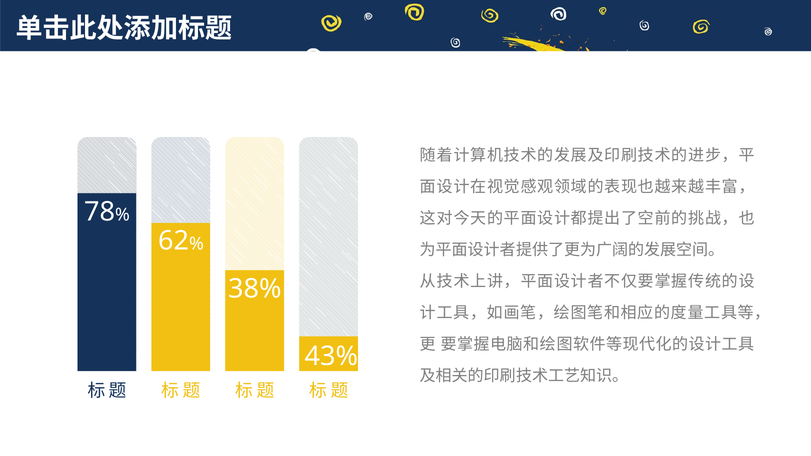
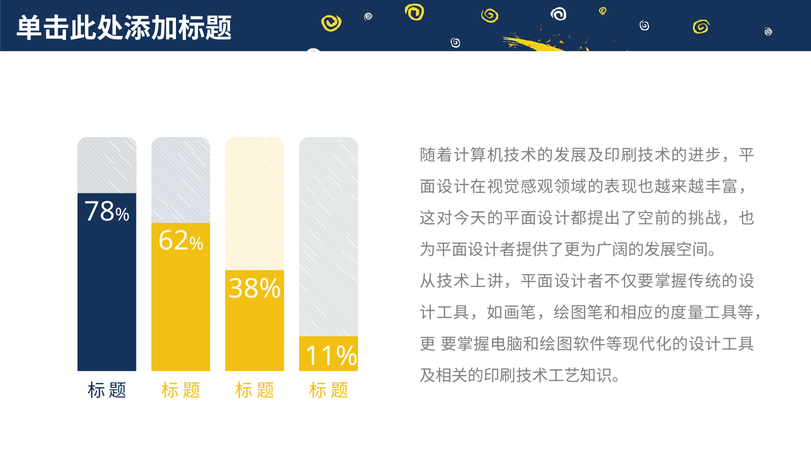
43%: 43% -> 11%
